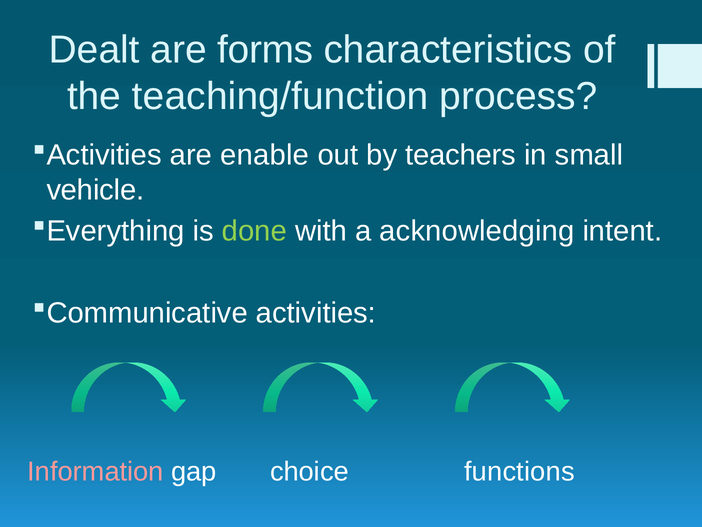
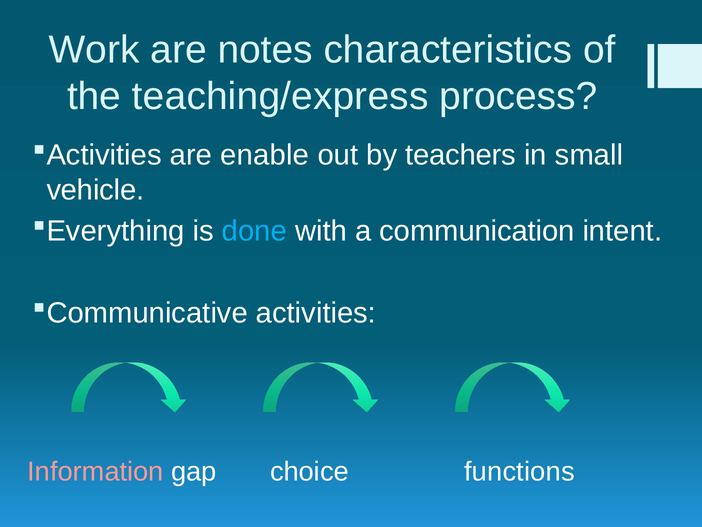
Dealt: Dealt -> Work
forms: forms -> notes
teaching/function: teaching/function -> teaching/express
done colour: light green -> light blue
acknowledging: acknowledging -> communication
